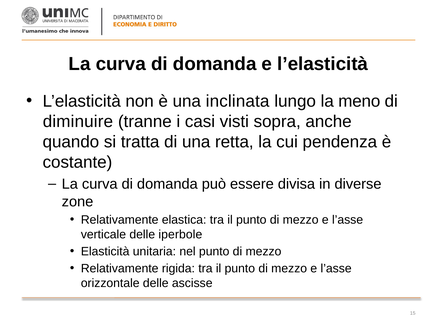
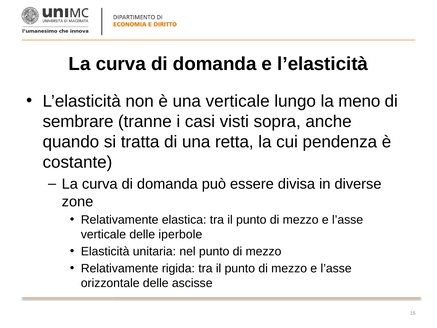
una inclinata: inclinata -> verticale
diminuire: diminuire -> sembrare
